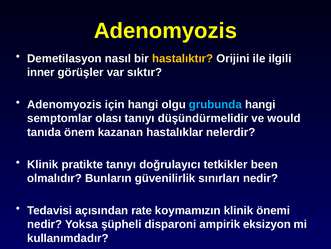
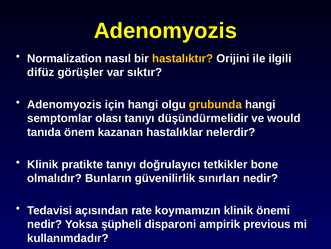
Demetilasyon: Demetilasyon -> Normalization
inner: inner -> difüz
grubunda colour: light blue -> yellow
been: been -> bone
eksizyon: eksizyon -> previous
